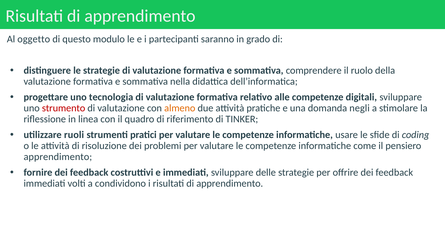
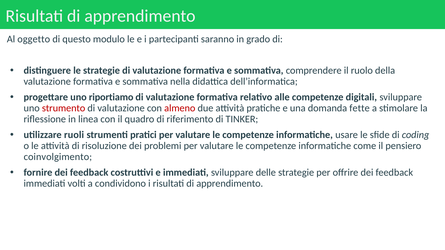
tecnologia: tecnologia -> riportiamo
almeno colour: orange -> red
negli: negli -> fette
apprendimento at (58, 157): apprendimento -> coinvolgimento
